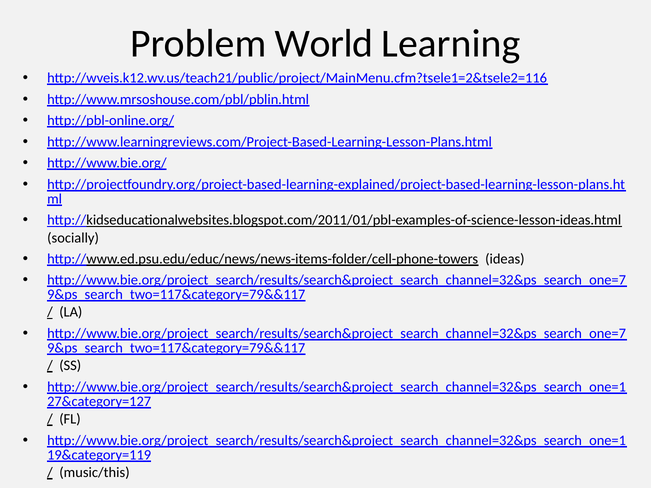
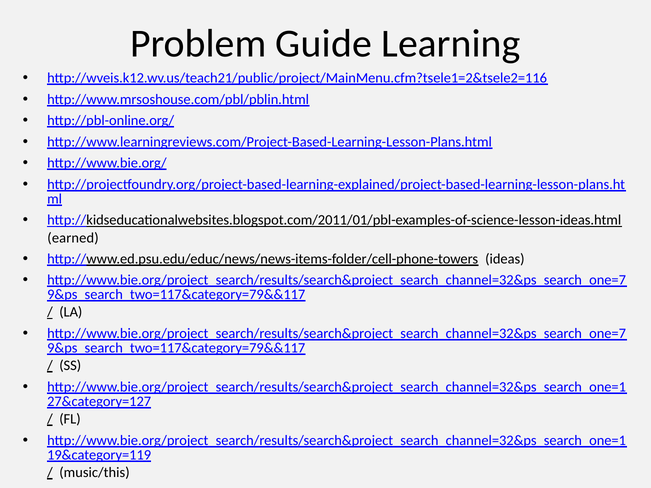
World: World -> Guide
socially: socially -> earned
